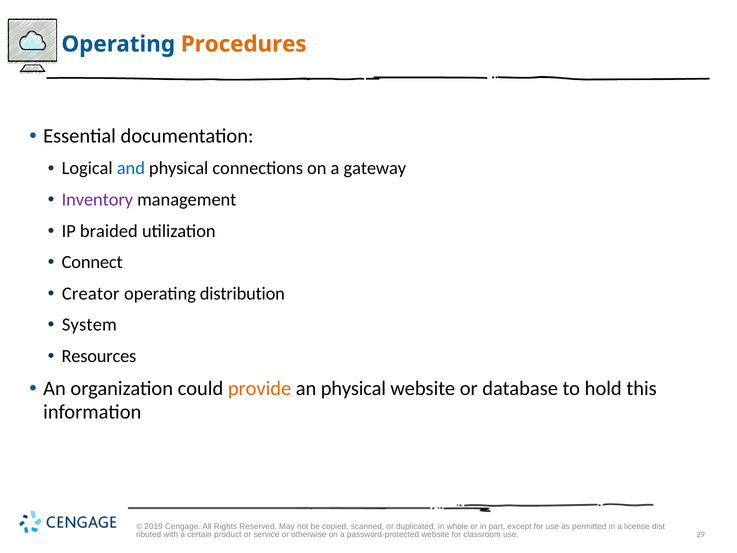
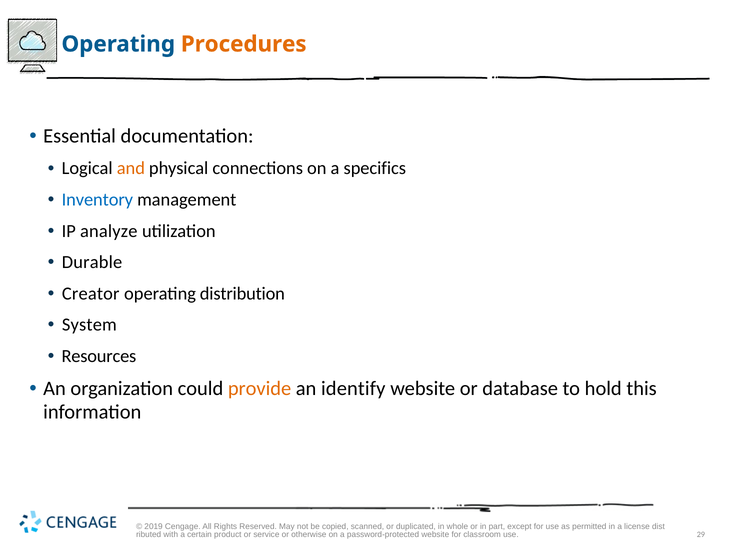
and colour: blue -> orange
gateway: gateway -> specifics
Inventory colour: purple -> blue
braided: braided -> analyze
Connect: Connect -> Durable
an physical: physical -> identify
